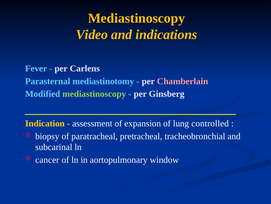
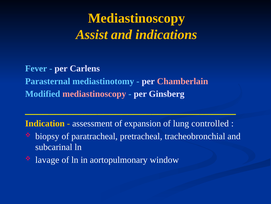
Video: Video -> Assist
mediastinoscopy at (94, 94) colour: light green -> pink
cancer: cancer -> lavage
